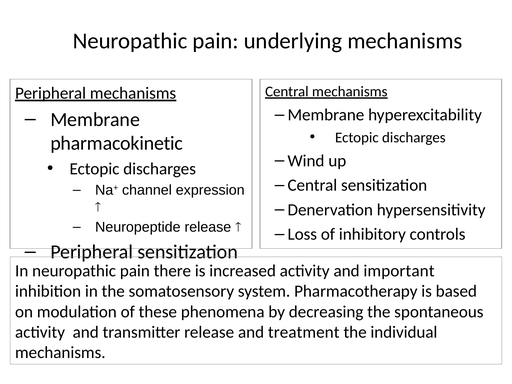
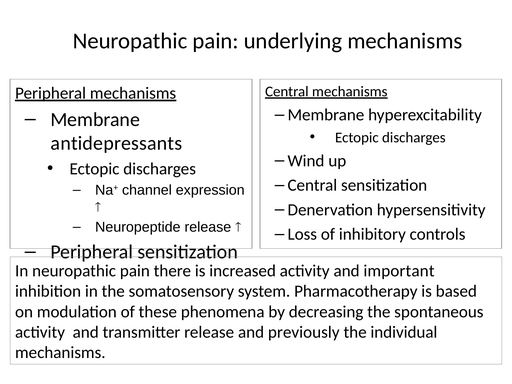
pharmacokinetic: pharmacokinetic -> antidepressants
treatment: treatment -> previously
